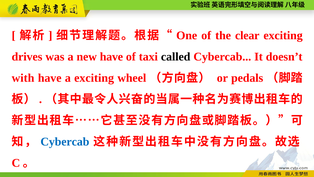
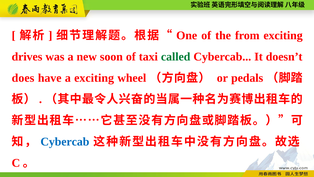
clear: clear -> from
new have: have -> soon
called colour: black -> green
with: with -> does
